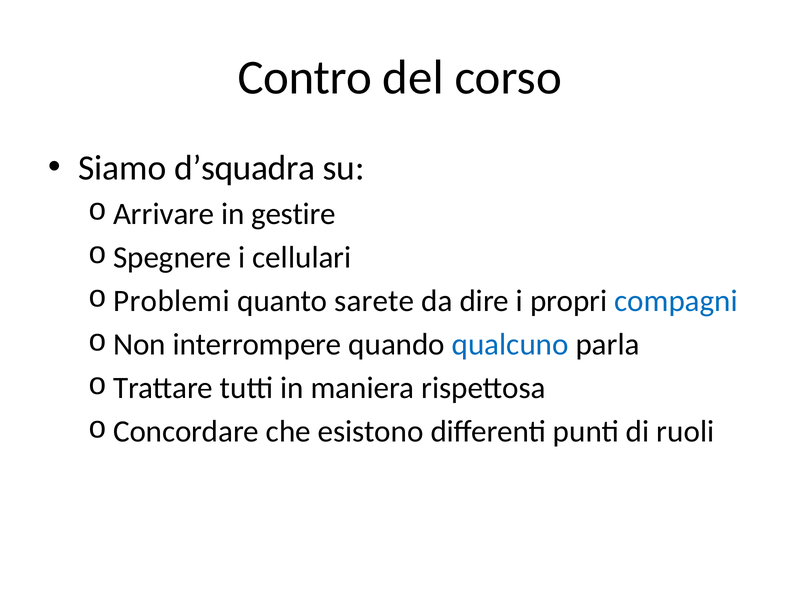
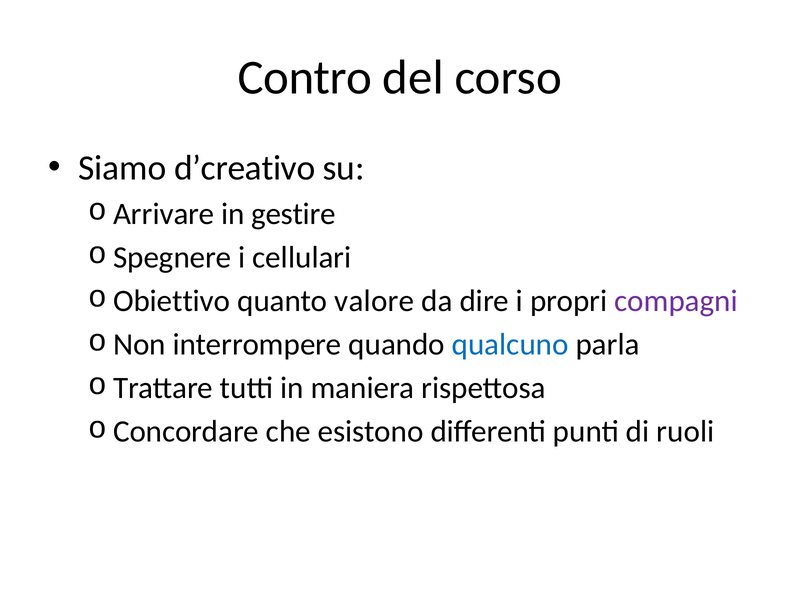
d’squadra: d’squadra -> d’creativo
Problemi: Problemi -> Obiettivo
sarete: sarete -> valore
compagni colour: blue -> purple
